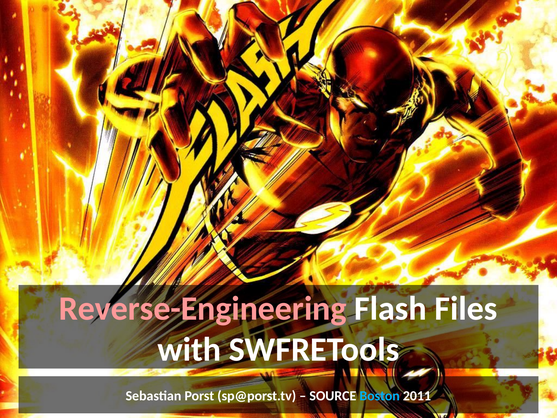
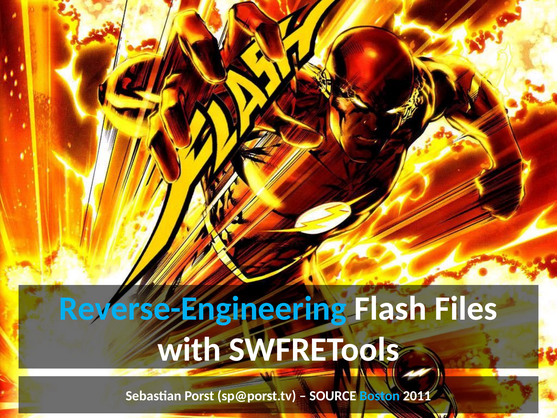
Reverse-Engineering colour: pink -> light blue
